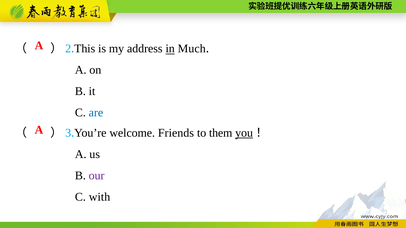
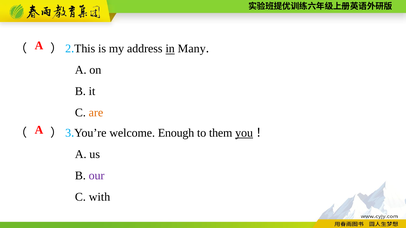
Much: Much -> Many
are colour: blue -> orange
Friends: Friends -> Enough
